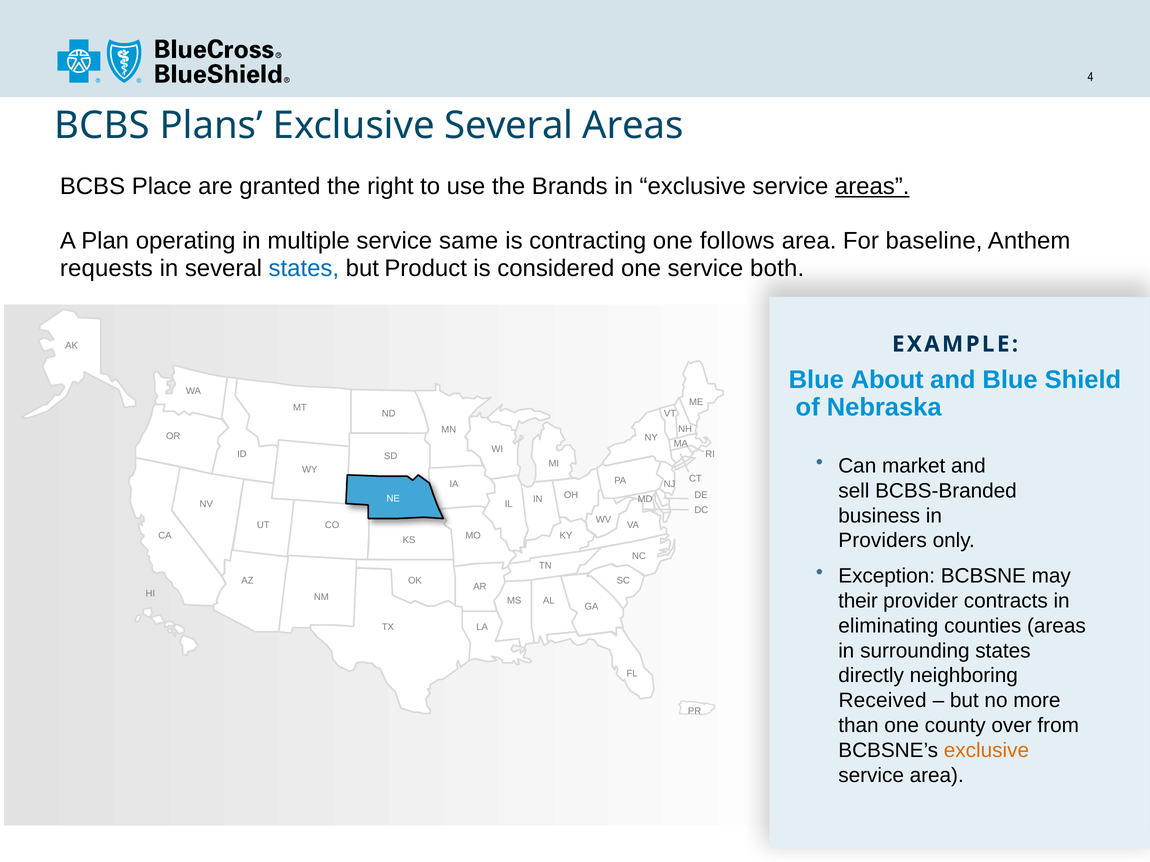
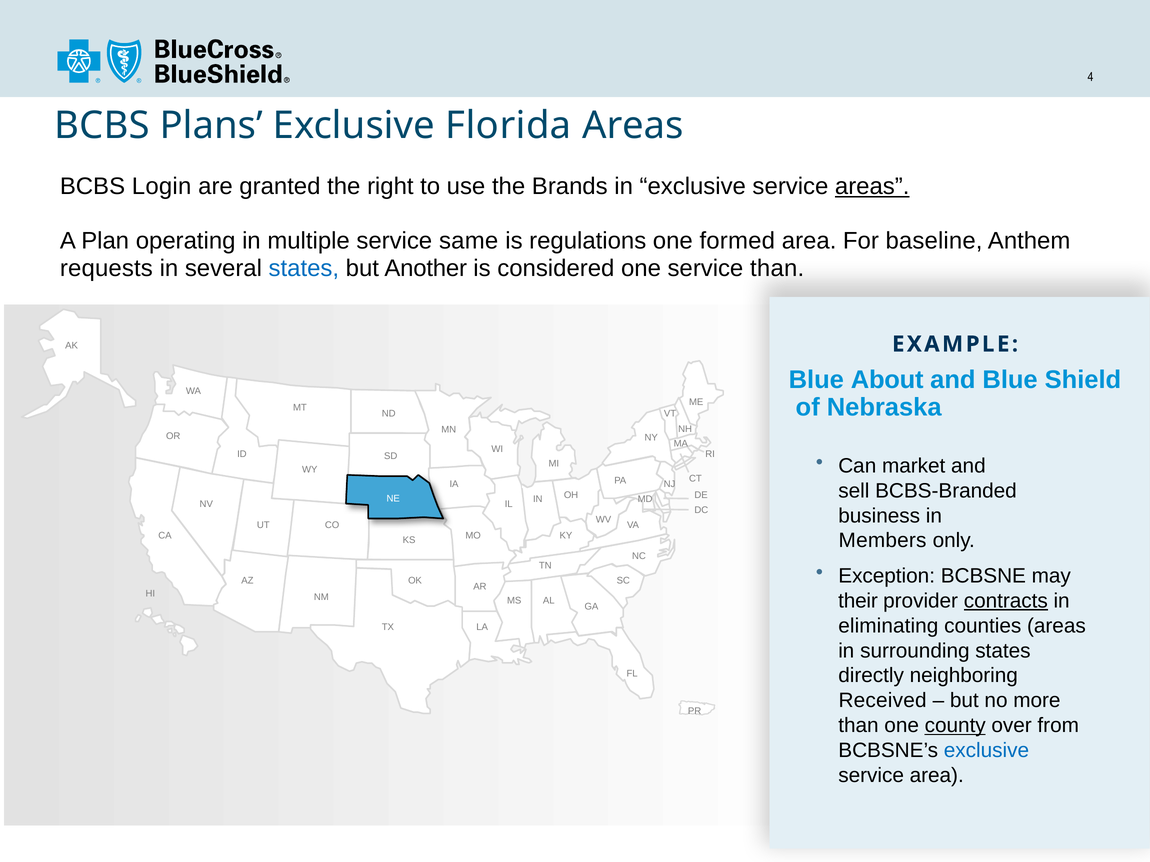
Exclusive Several: Several -> Florida
Place: Place -> Login
contracting: contracting -> regulations
follows: follows -> formed
Product: Product -> Another
service both: both -> than
Providers: Providers -> Members
contracts underline: none -> present
county underline: none -> present
exclusive at (986, 751) colour: orange -> blue
